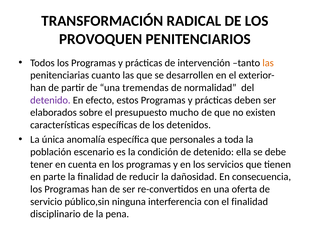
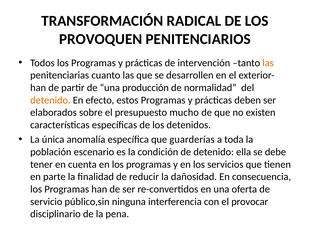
tremendas: tremendas -> producción
detenido at (50, 100) colour: purple -> orange
personales: personales -> guarderías
el finalidad: finalidad -> provocar
